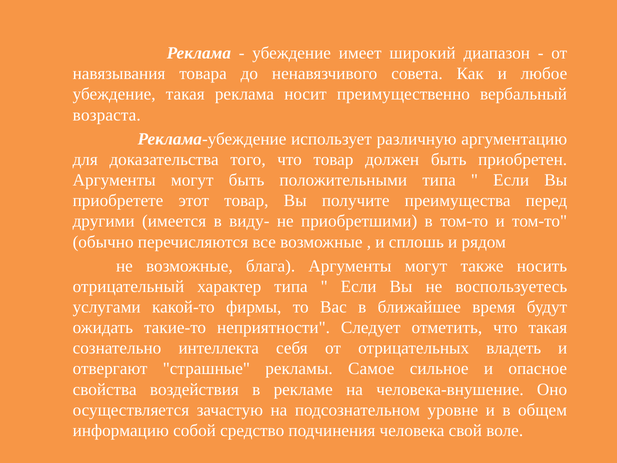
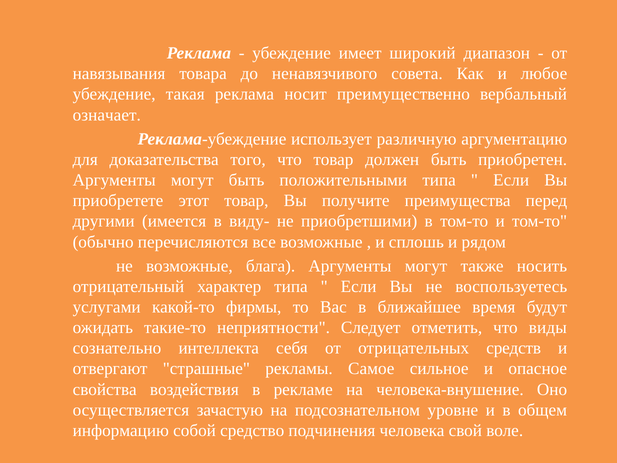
возраста: возраста -> означает
что такая: такая -> виды
владеть: владеть -> средств
